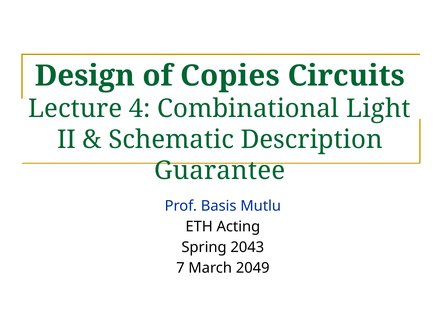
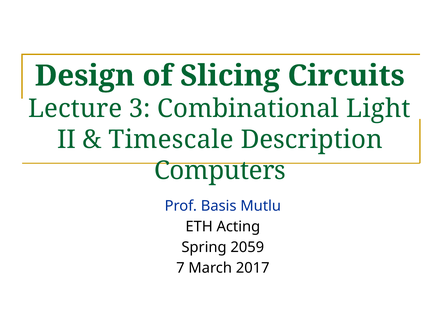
Copies: Copies -> Slicing
4: 4 -> 3
Schematic: Schematic -> Timescale
Guarantee: Guarantee -> Computers
2043: 2043 -> 2059
2049: 2049 -> 2017
